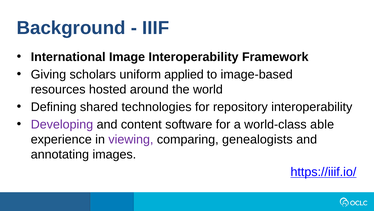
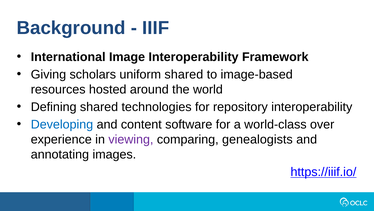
uniform applied: applied -> shared
Developing colour: purple -> blue
able: able -> over
